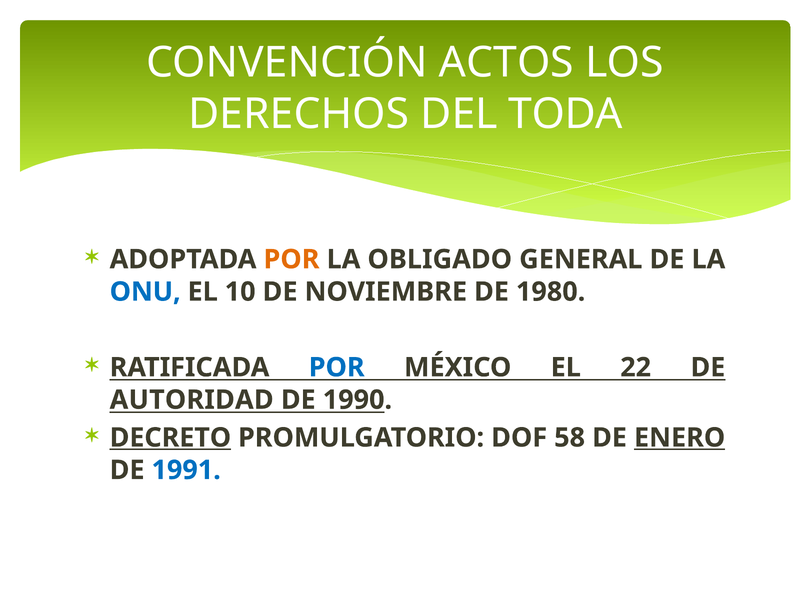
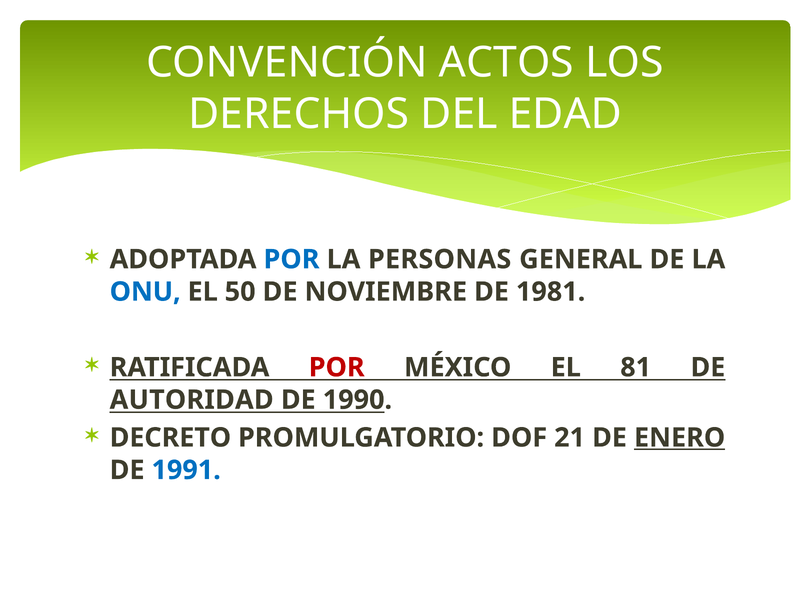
TODA: TODA -> EDAD
POR at (292, 259) colour: orange -> blue
OBLIGADO: OBLIGADO -> PERSONAS
10: 10 -> 50
1980: 1980 -> 1981
POR at (337, 367) colour: blue -> red
22: 22 -> 81
DECRETO underline: present -> none
58: 58 -> 21
